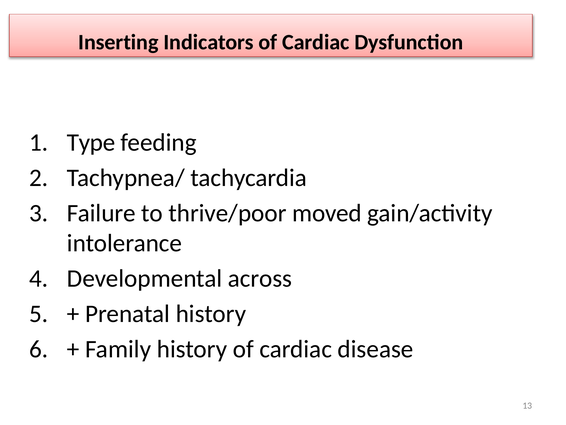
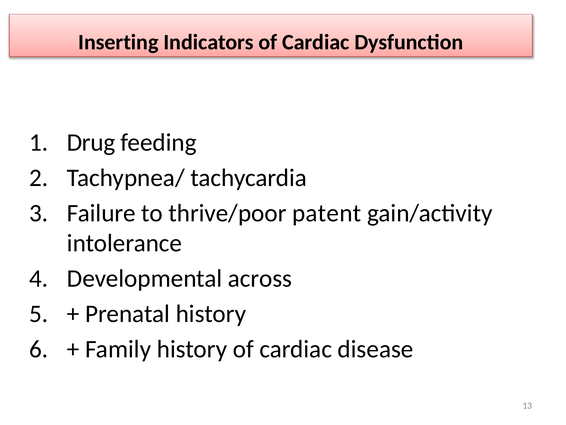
Type: Type -> Drug
moved: moved -> patent
